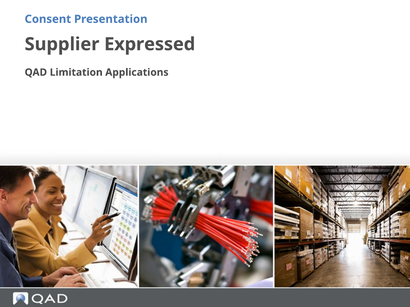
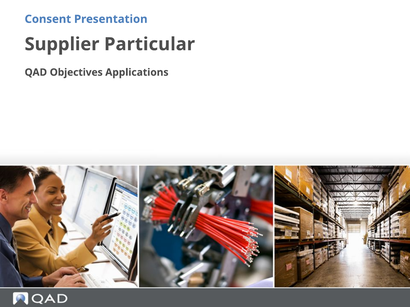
Expressed: Expressed -> Particular
Limitation: Limitation -> Objectives
